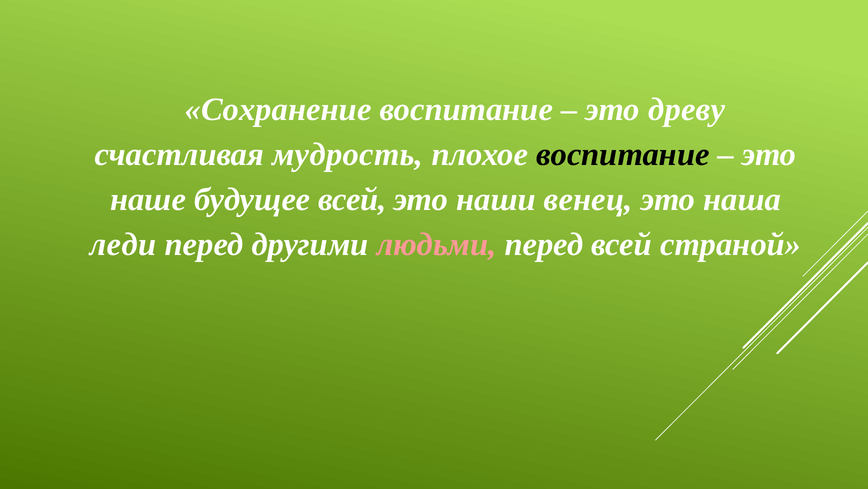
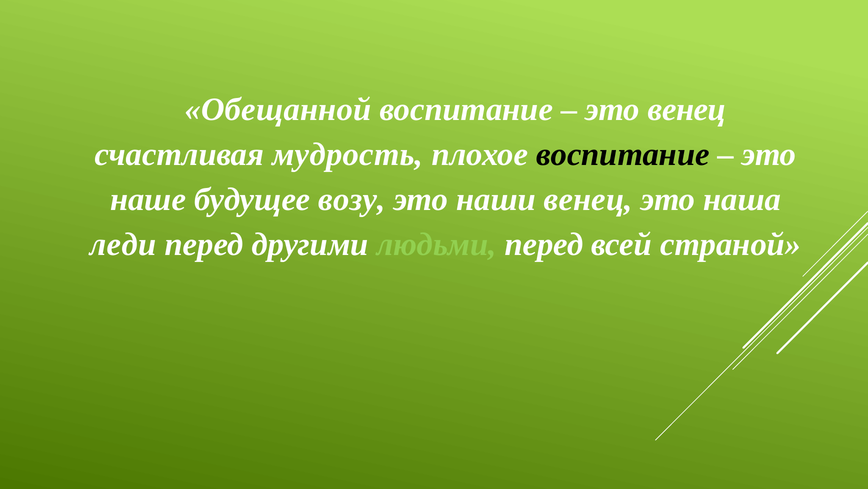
Сохранение: Сохранение -> Обещанной
это древу: древу -> венец
будущее всей: всей -> возу
людьми colour: pink -> light green
